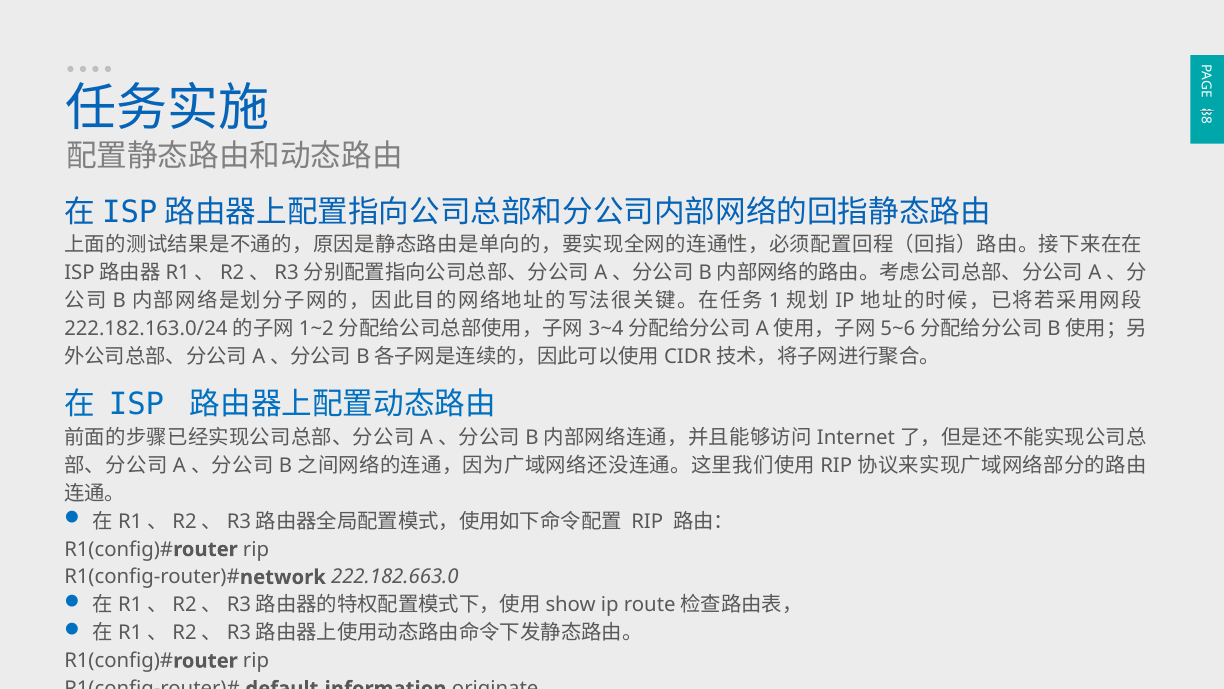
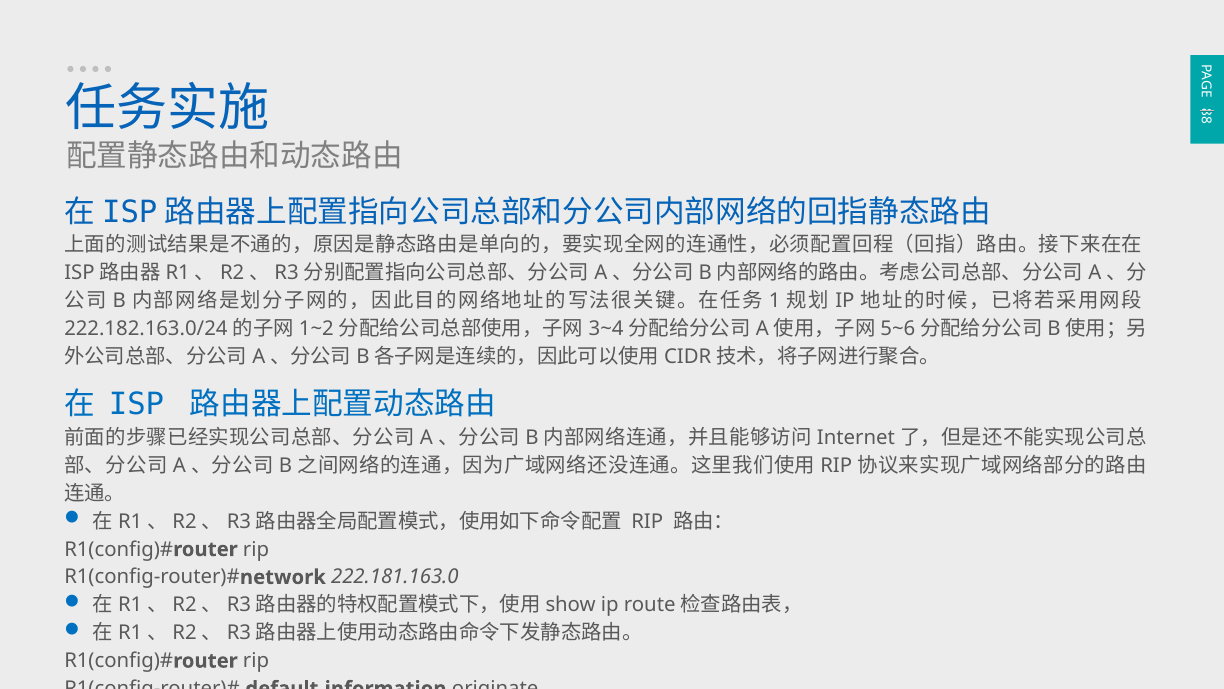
222.182.663.0: 222.182.663.0 -> 222.181.163.0
